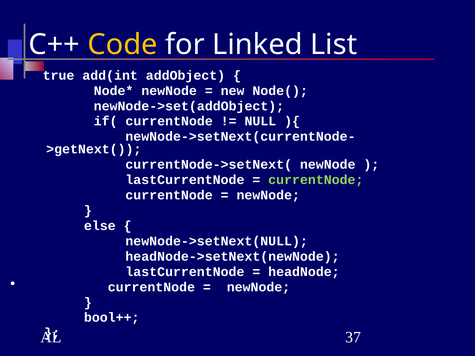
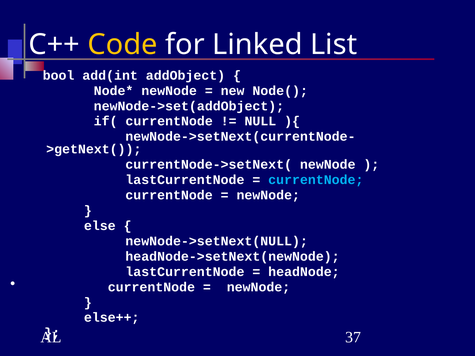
true: true -> bool
currentNode at (316, 180) colour: light green -> light blue
bool++: bool++ -> else++
